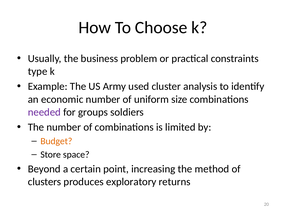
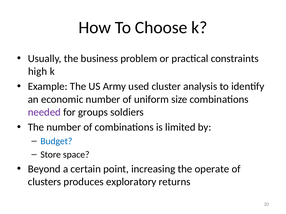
type: type -> high
Budget colour: orange -> blue
method: method -> operate
